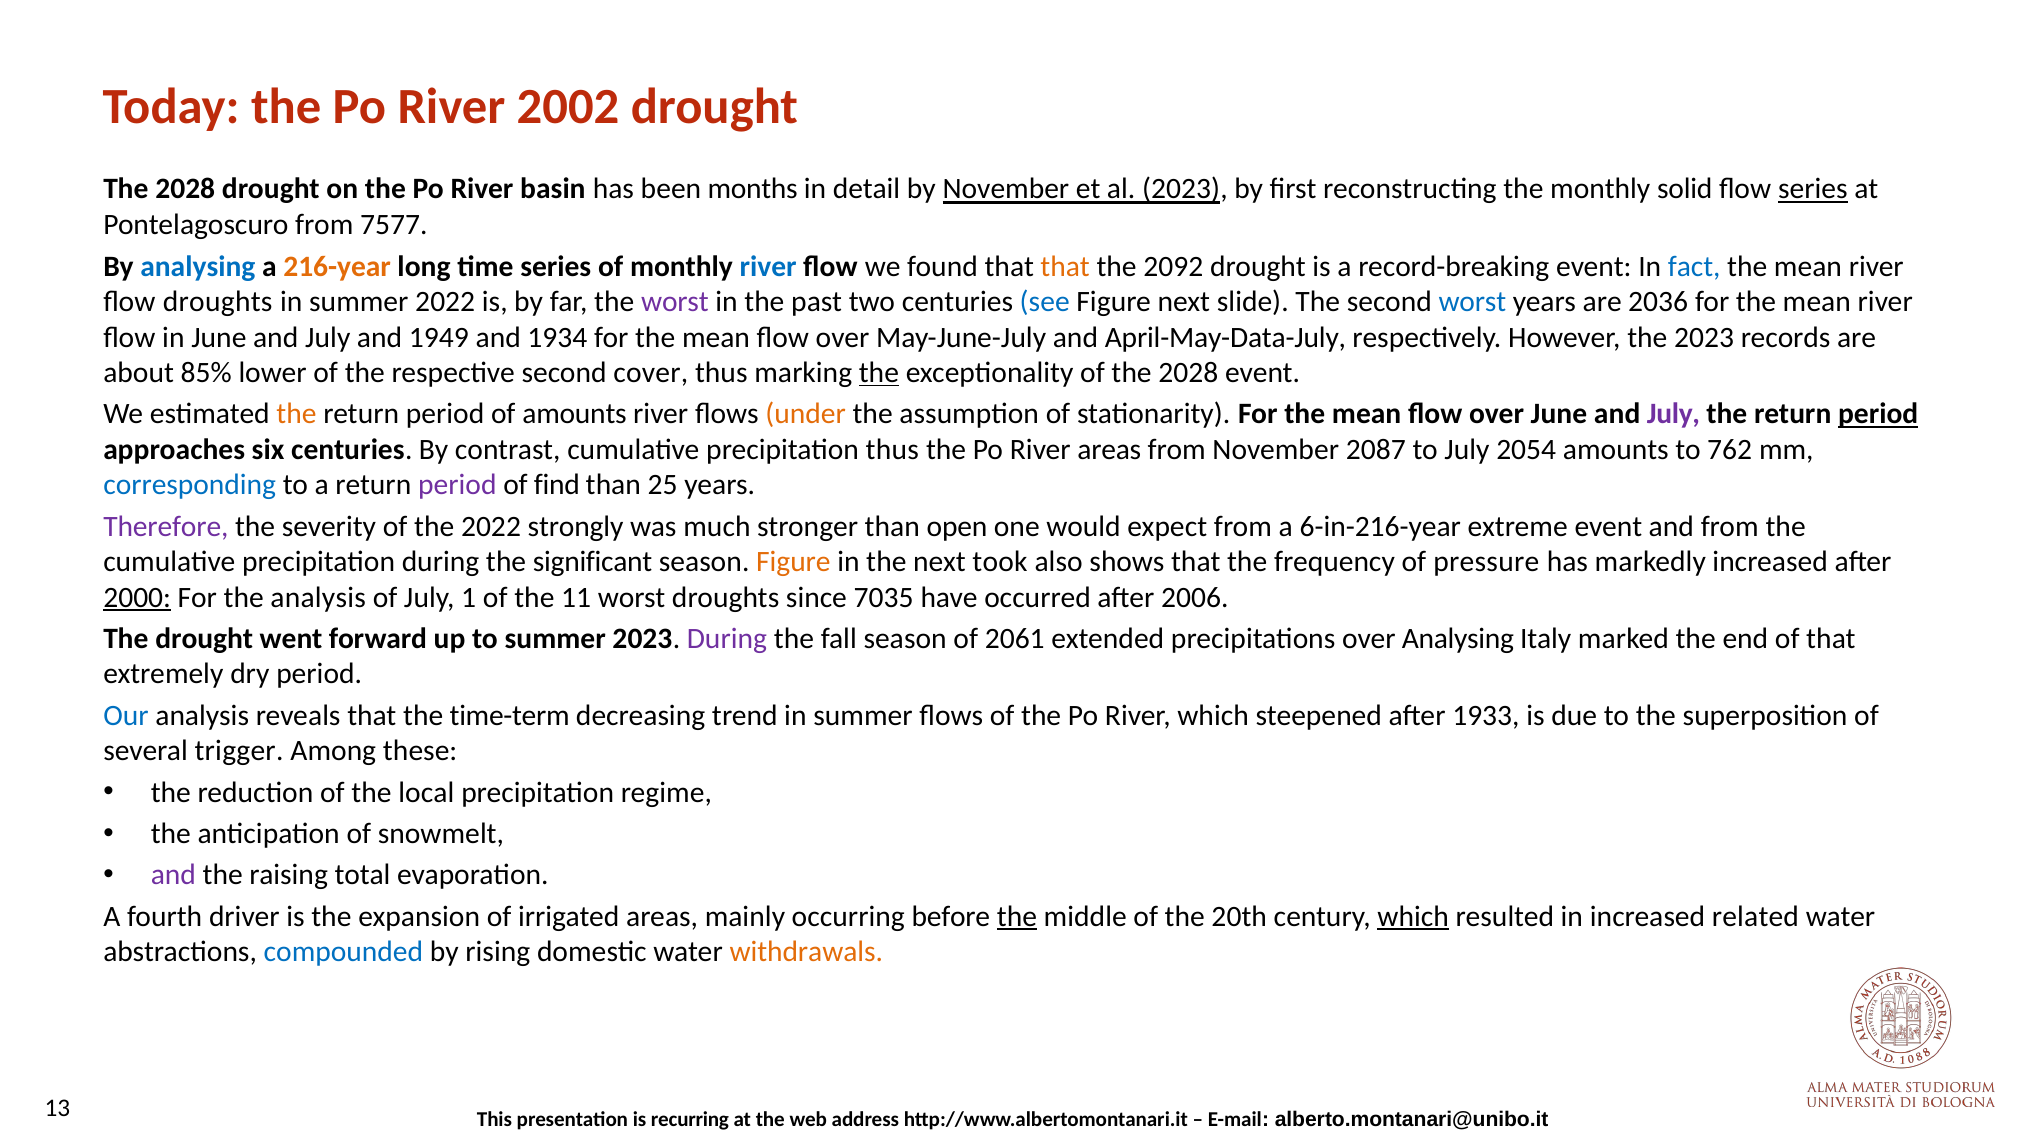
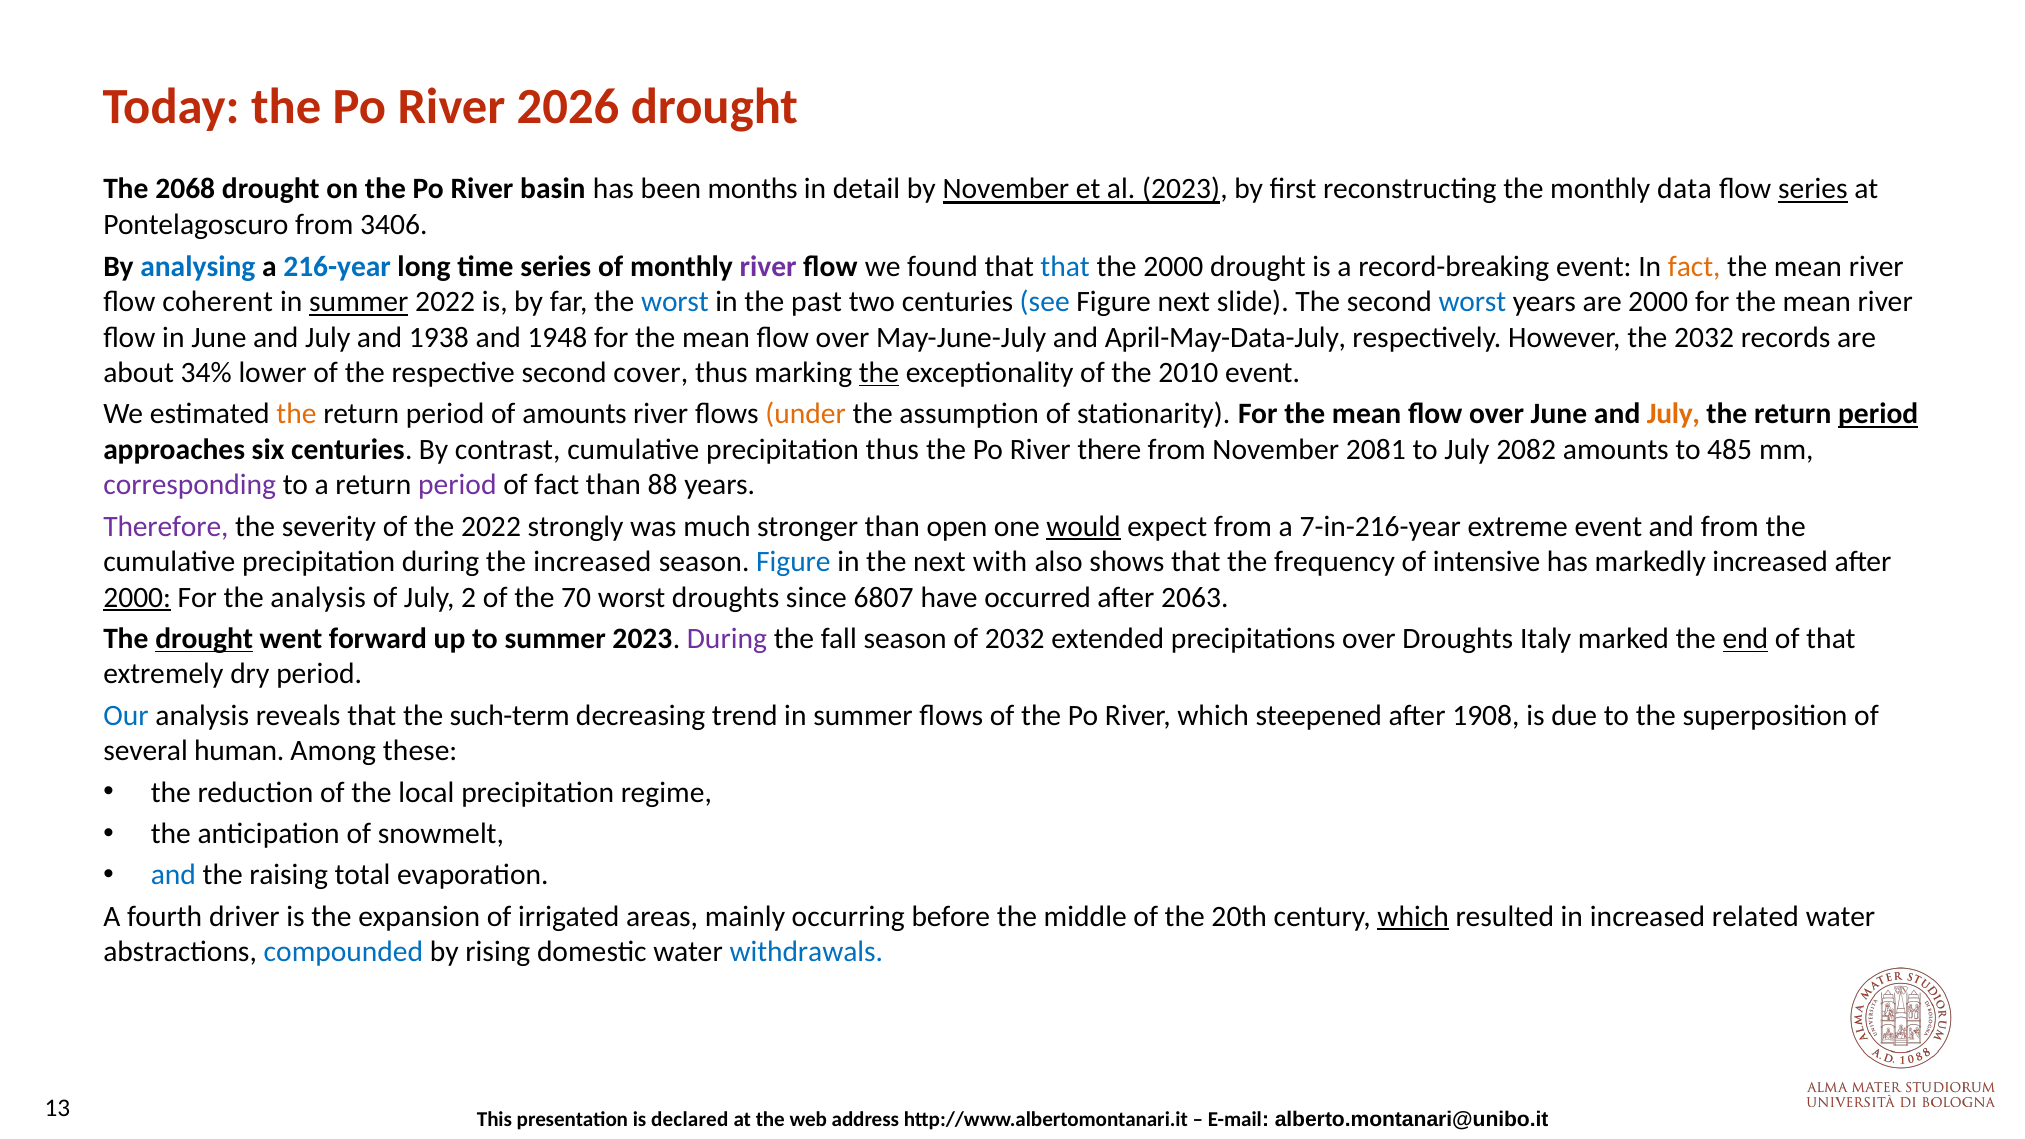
2002: 2002 -> 2026
2028 at (185, 189): 2028 -> 2068
solid: solid -> data
7577: 7577 -> 3406
216-year colour: orange -> blue
river at (768, 266) colour: blue -> purple
that at (1065, 266) colour: orange -> blue
the 2092: 2092 -> 2000
fact at (1694, 266) colour: blue -> orange
flow droughts: droughts -> coherent
summer at (359, 302) underline: none -> present
worst at (675, 302) colour: purple -> blue
are 2036: 2036 -> 2000
1949: 1949 -> 1938
1934: 1934 -> 1948
the 2023: 2023 -> 2032
85%: 85% -> 34%
of the 2028: 2028 -> 2010
July at (1673, 414) colour: purple -> orange
River areas: areas -> there
2087: 2087 -> 2081
2054: 2054 -> 2082
762: 762 -> 485
corresponding colour: blue -> purple
of find: find -> fact
25: 25 -> 88
would underline: none -> present
6-in-216-year: 6-in-216-year -> 7-in-216-year
the significant: significant -> increased
Figure at (793, 562) colour: orange -> blue
took: took -> with
pressure: pressure -> intensive
1: 1 -> 2
11: 11 -> 70
7035: 7035 -> 6807
2006: 2006 -> 2063
drought at (204, 639) underline: none -> present
of 2061: 2061 -> 2032
over Analysing: Analysing -> Droughts
end underline: none -> present
time-term: time-term -> such-term
1933: 1933 -> 1908
trigger: trigger -> human
and at (173, 875) colour: purple -> blue
the at (1017, 917) underline: present -> none
withdrawals colour: orange -> blue
recurring: recurring -> declared
